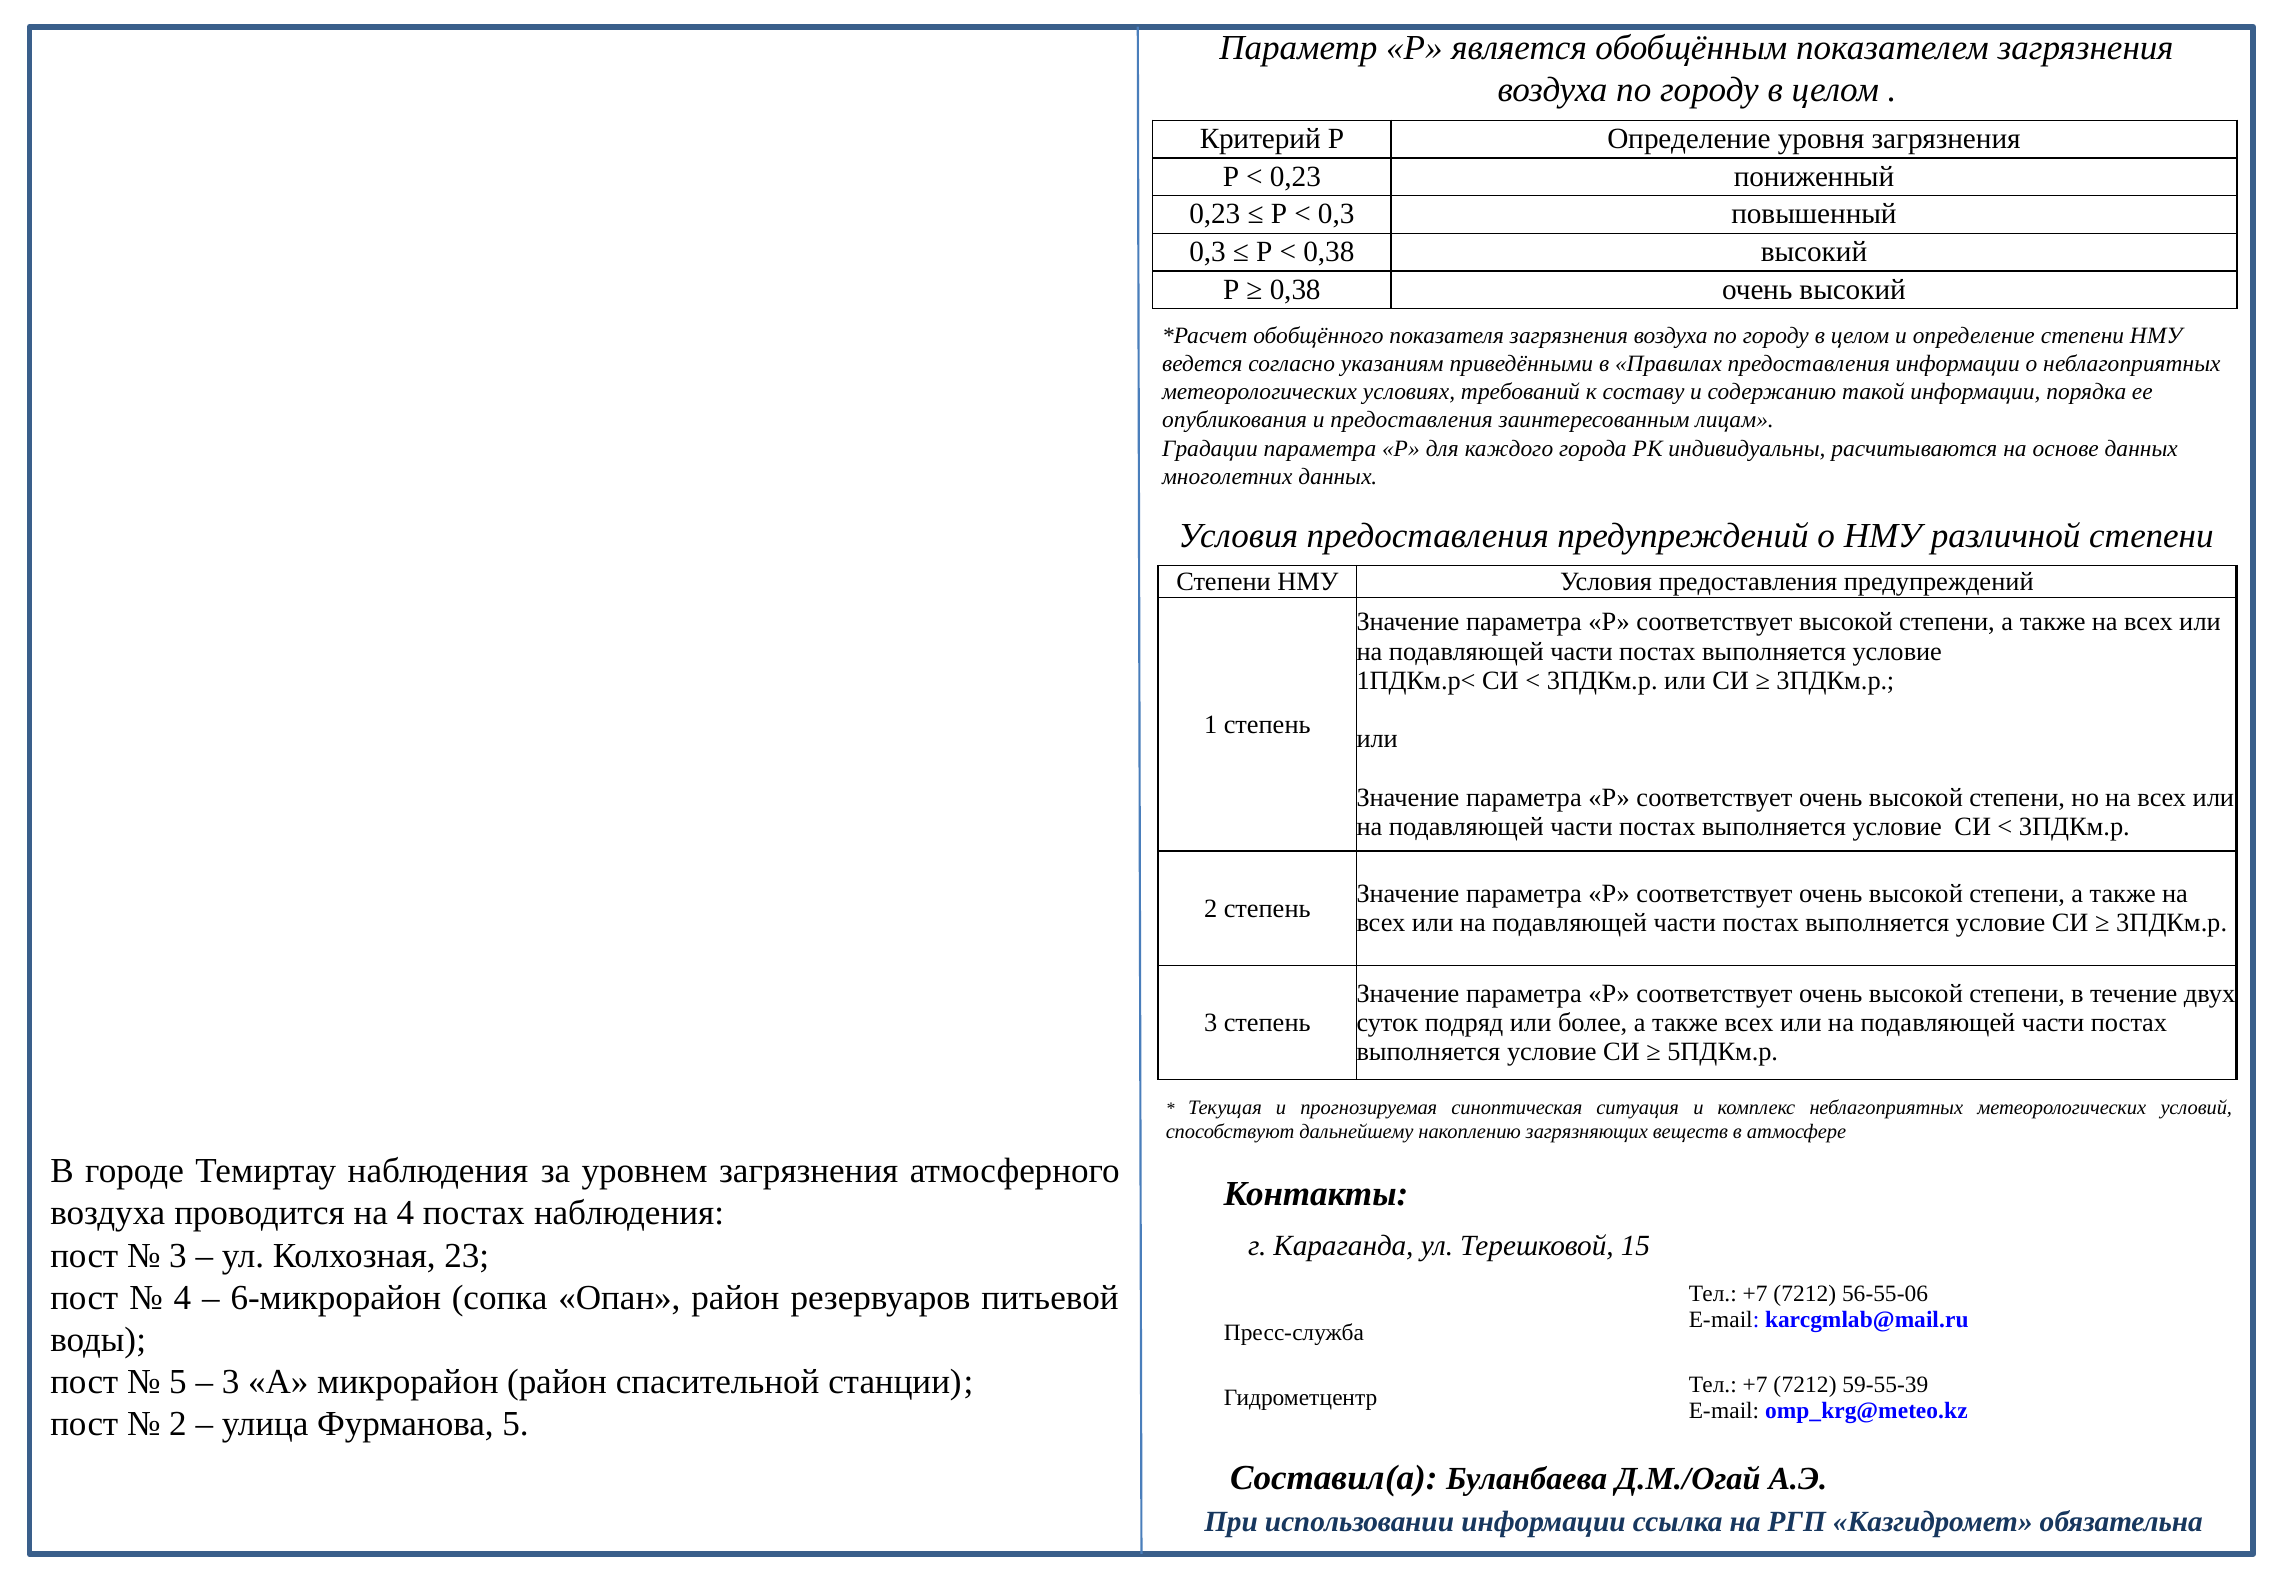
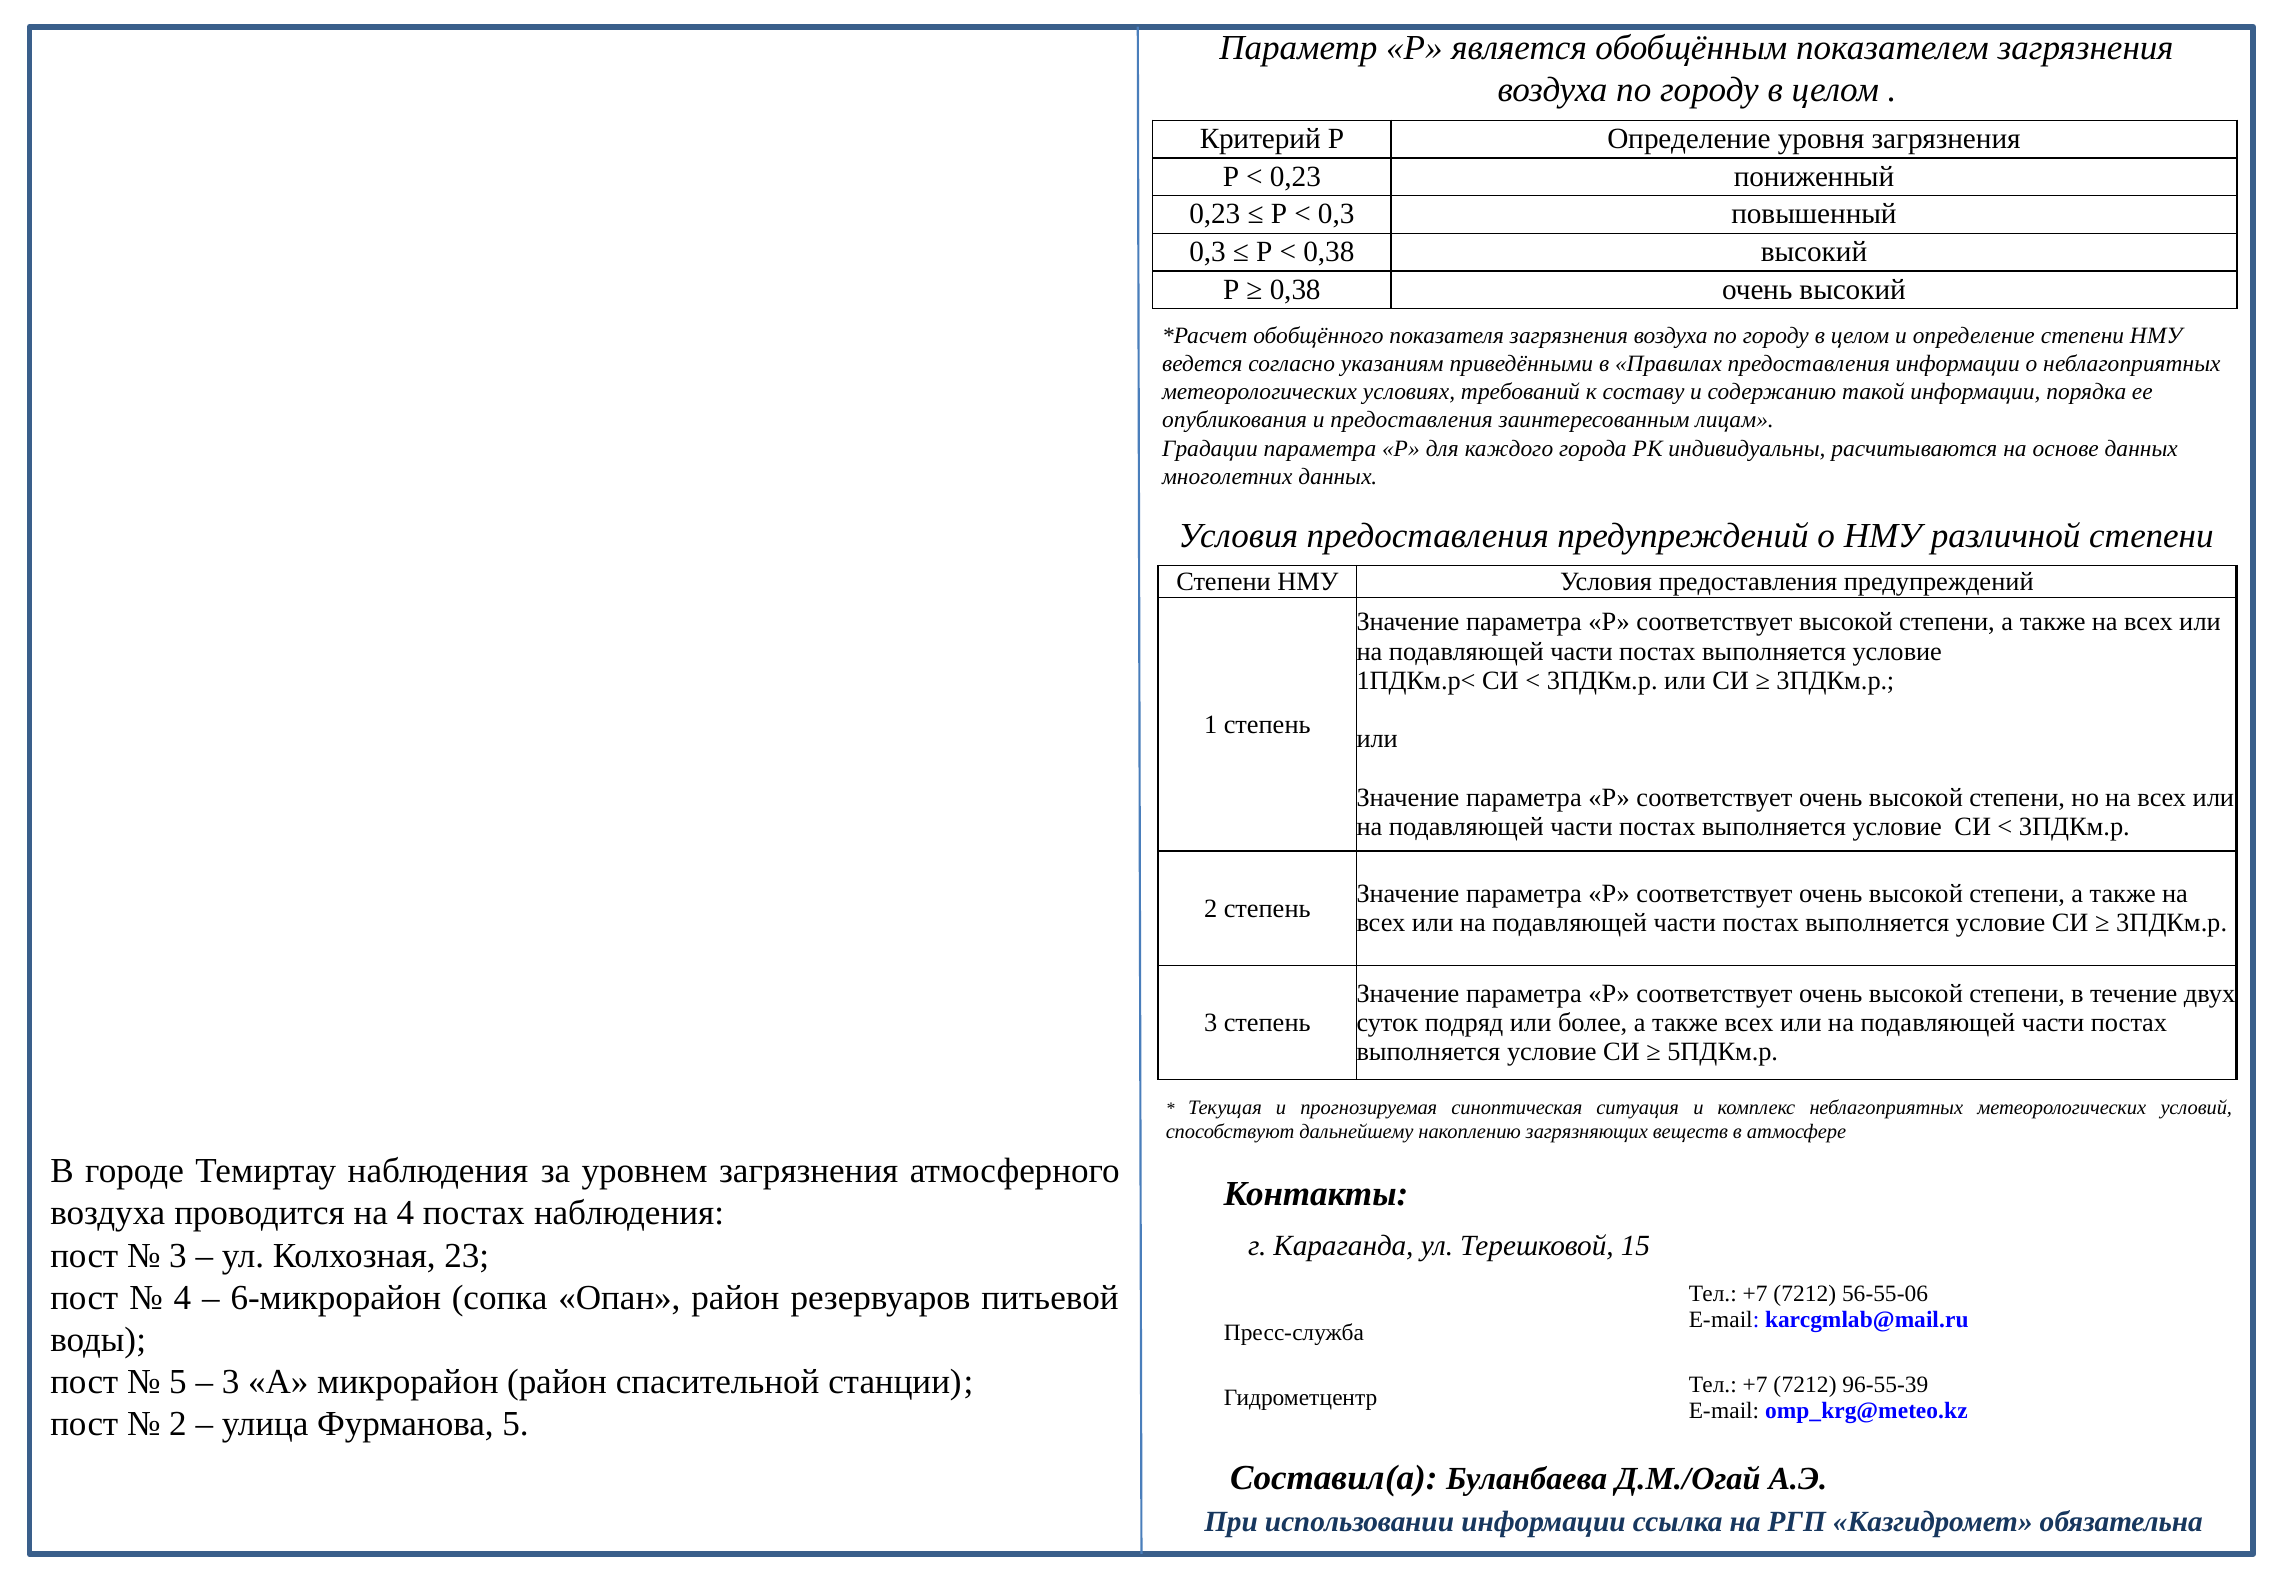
59-55-39: 59-55-39 -> 96-55-39
